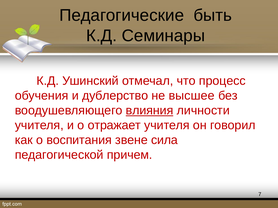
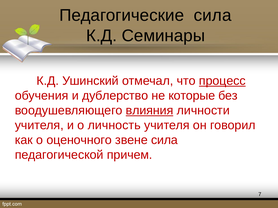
Педагогические быть: быть -> сила
процесс underline: none -> present
высшее: высшее -> которые
отражает: отражает -> личность
воспитания: воспитания -> оценочного
